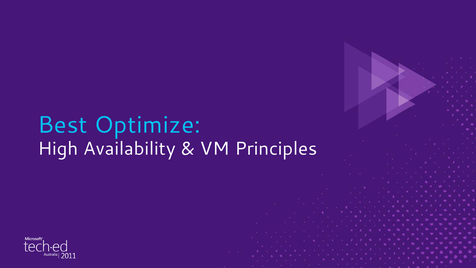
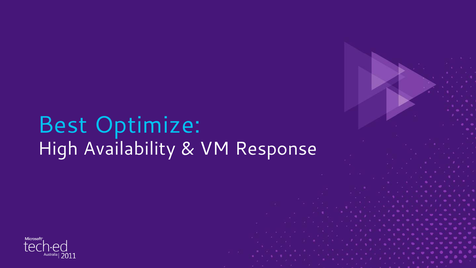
Principles: Principles -> Response
